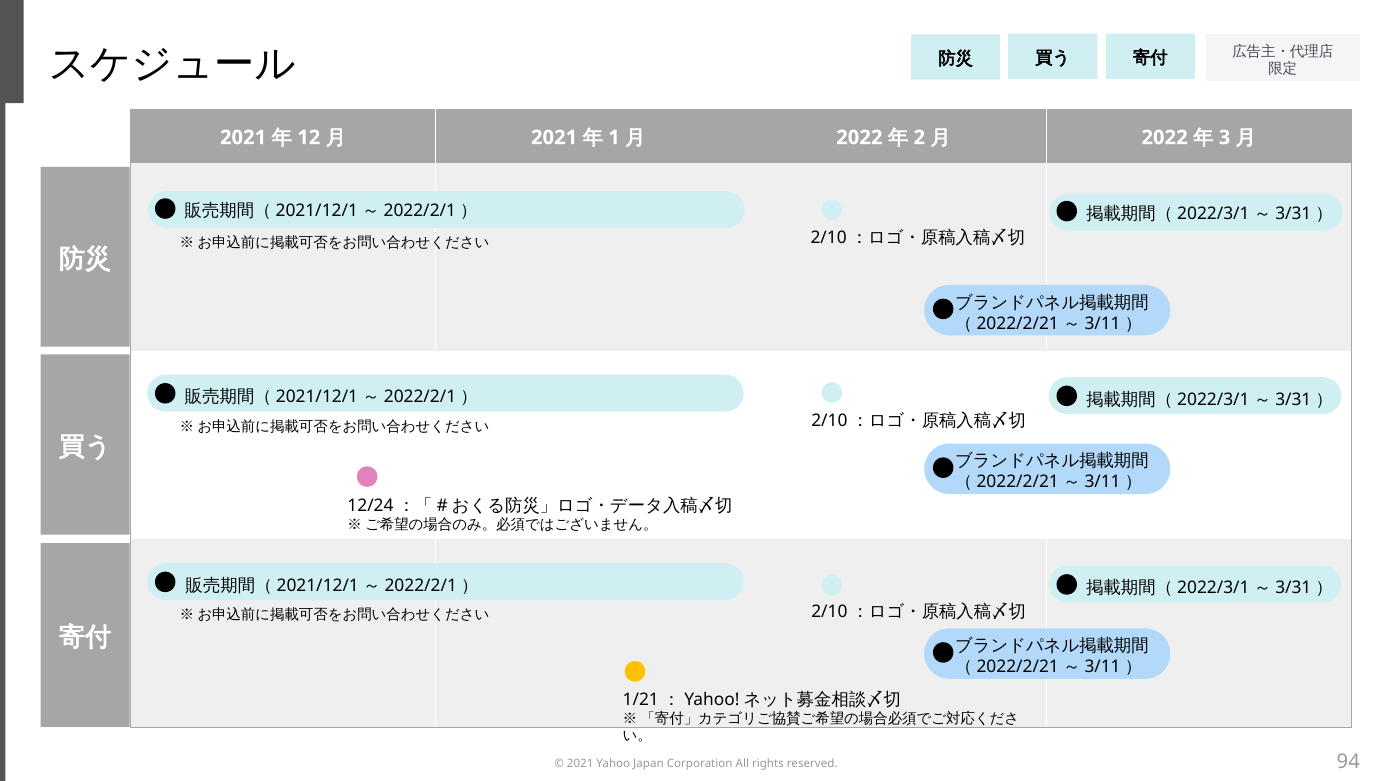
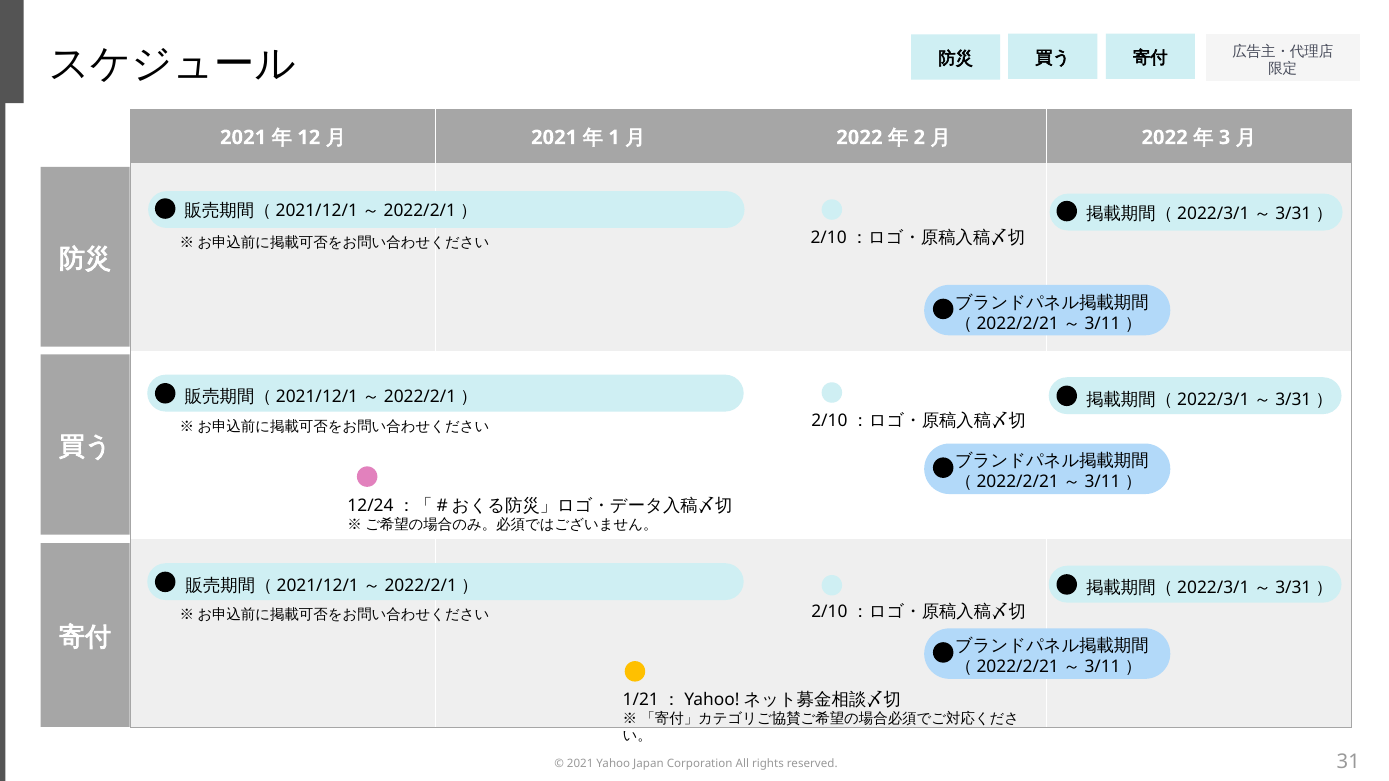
94: 94 -> 31
